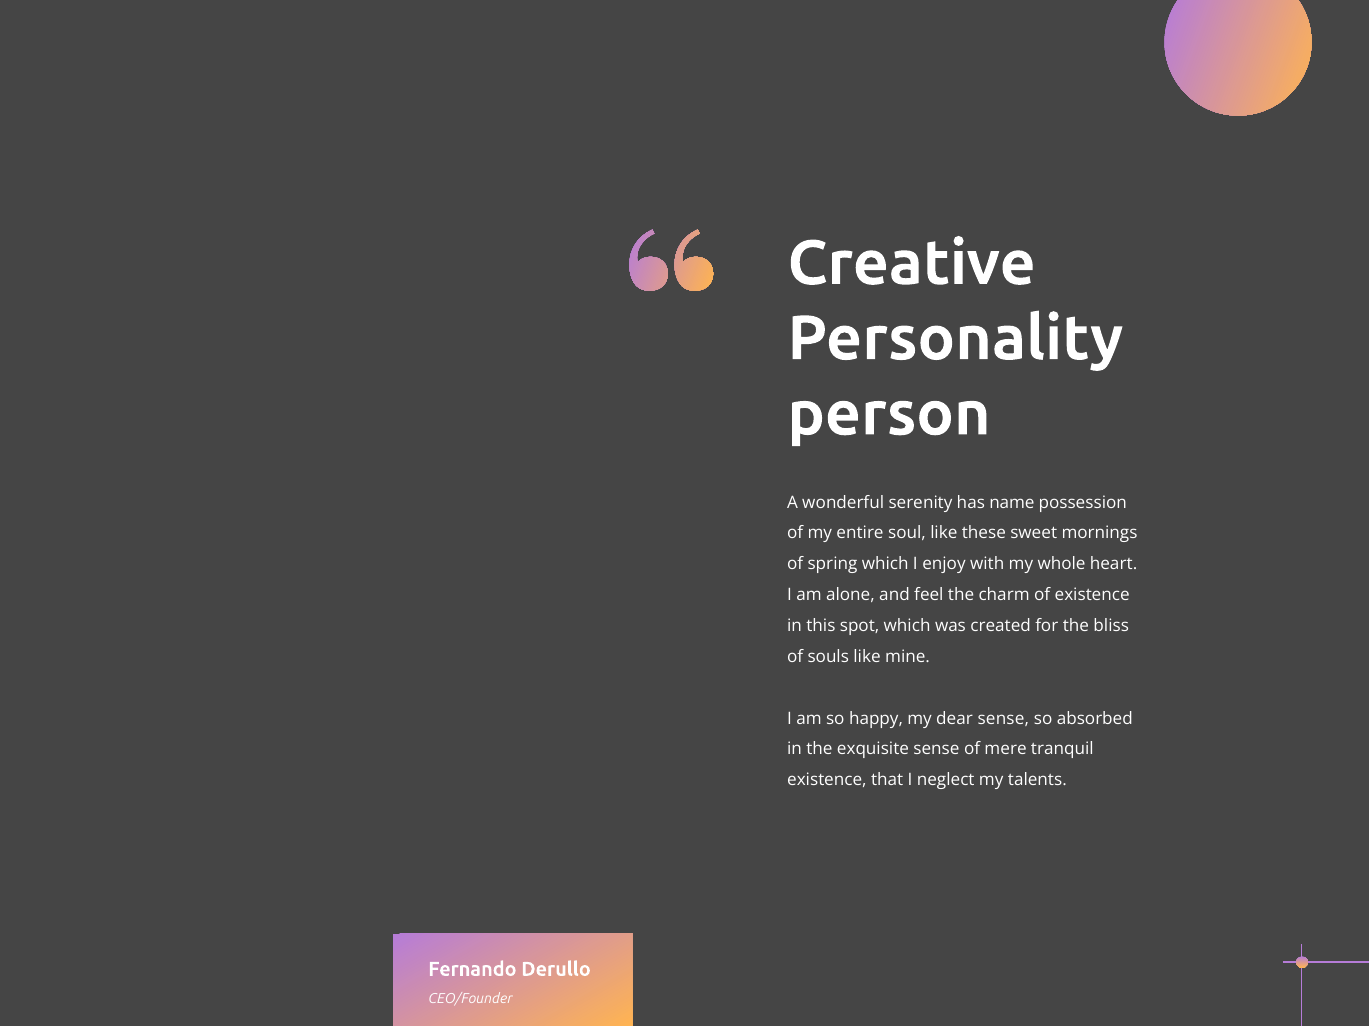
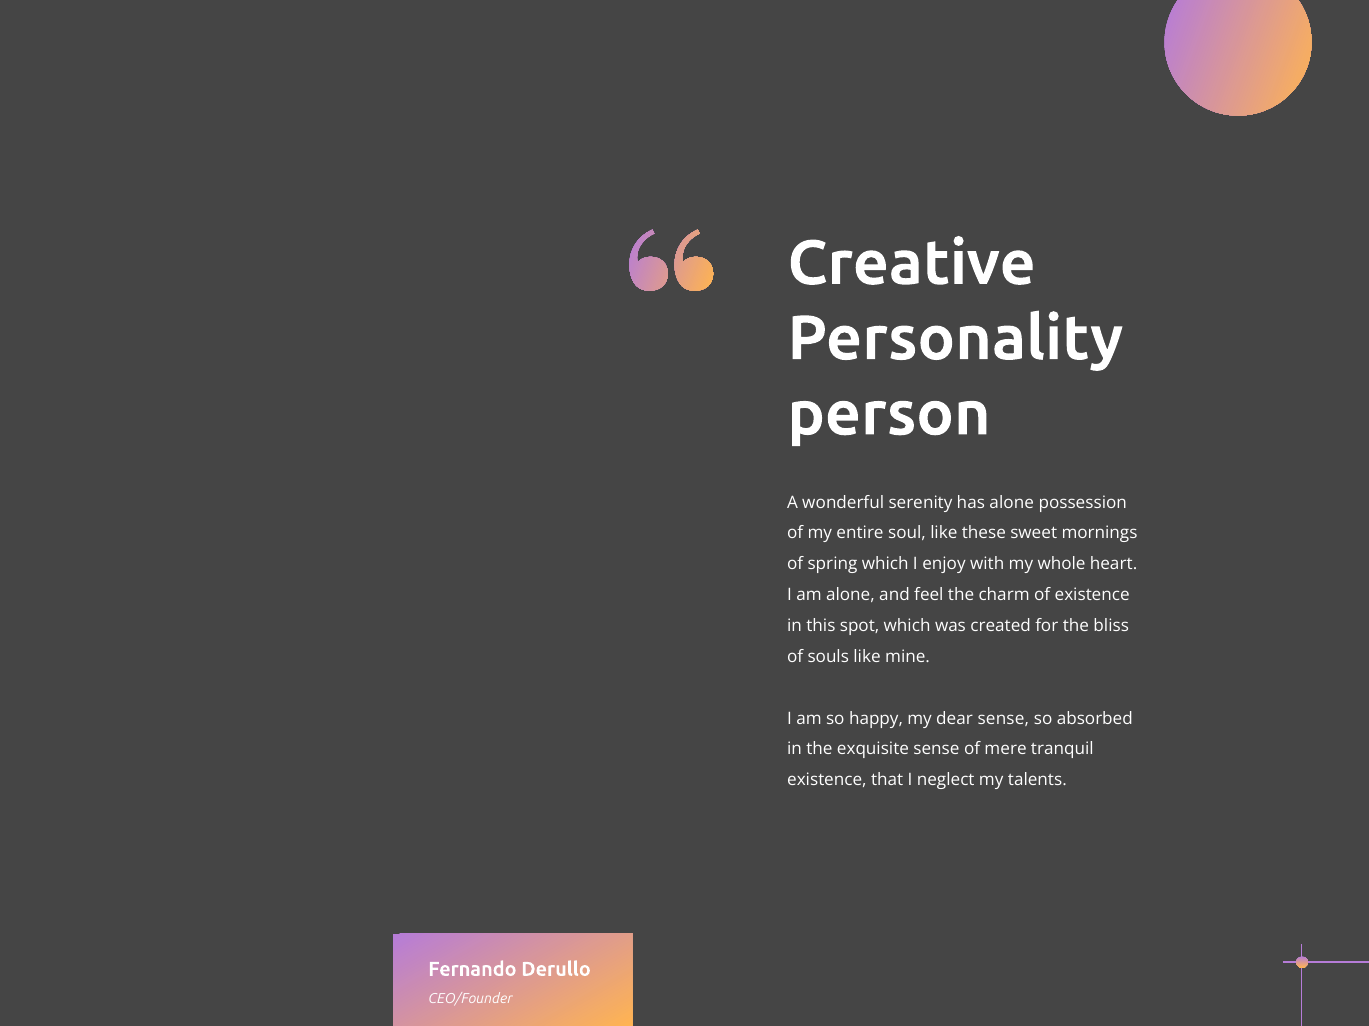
has name: name -> alone
